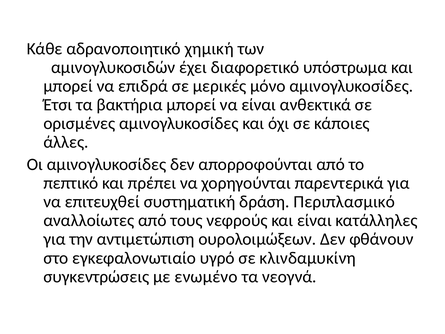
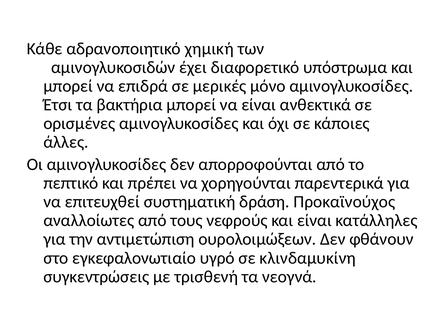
Περιπλασμικό: Περιπλασμικό -> Προκαϊνούχος
ενωμένο: ενωμένο -> τρισθενή
